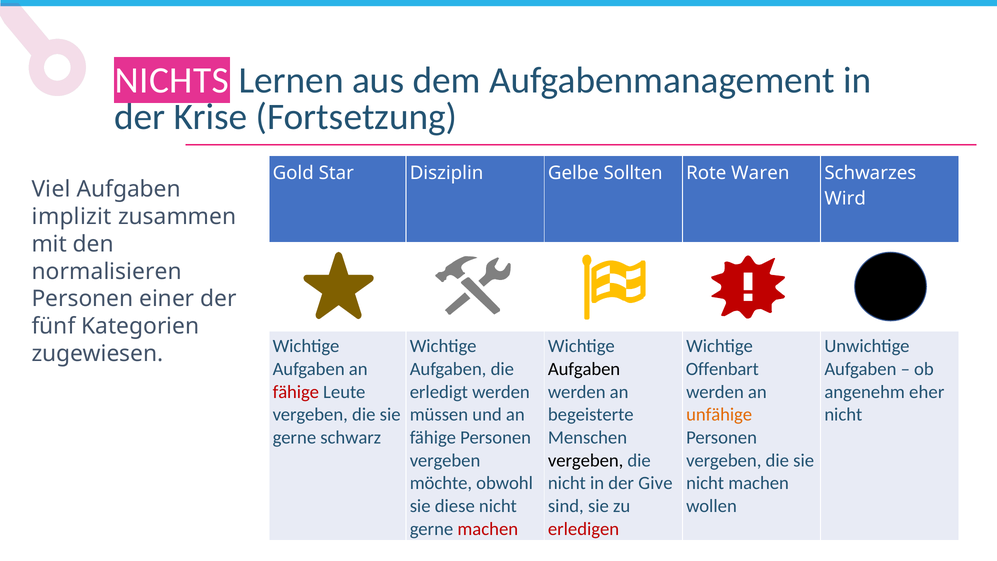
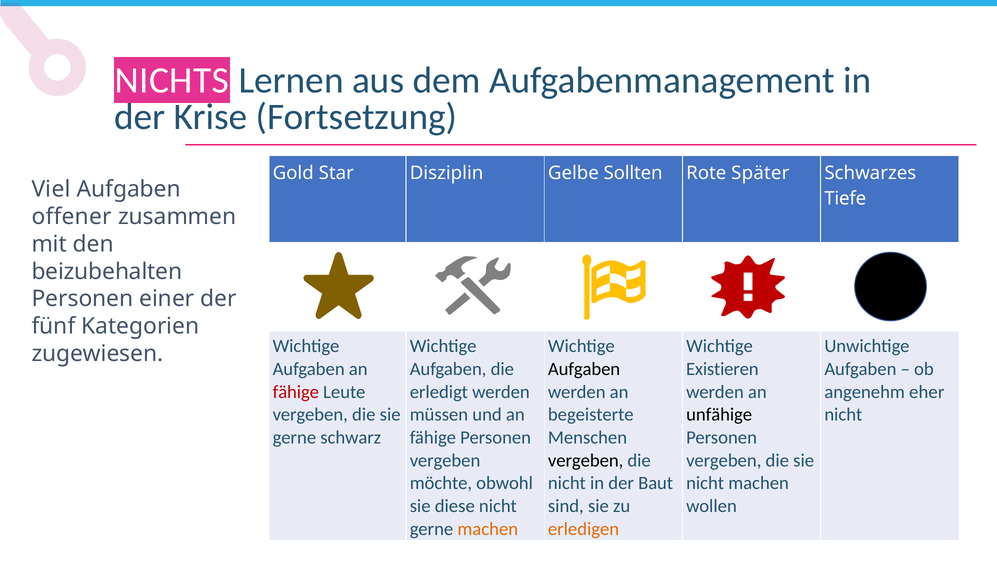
Waren: Waren -> Später
Wird: Wird -> Tiefe
implizit: implizit -> offener
normalisieren: normalisieren -> beizubehalten
Offenbart: Offenbart -> Existieren
unfähige colour: orange -> black
Give: Give -> Baut
machen at (488, 529) colour: red -> orange
erledigen colour: red -> orange
